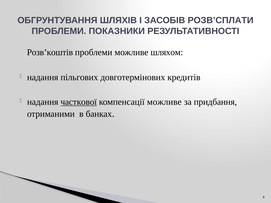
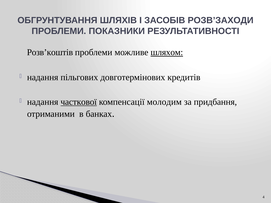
РОЗВ’СПЛАТИ: РОЗВ’СПЛАТИ -> РОЗВ’ЗАХОДИ
шляхом underline: none -> present
компенсації можливе: можливе -> молодим
